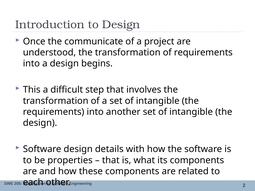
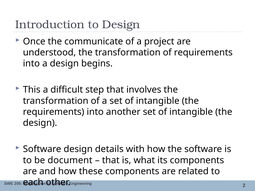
properties: properties -> document
